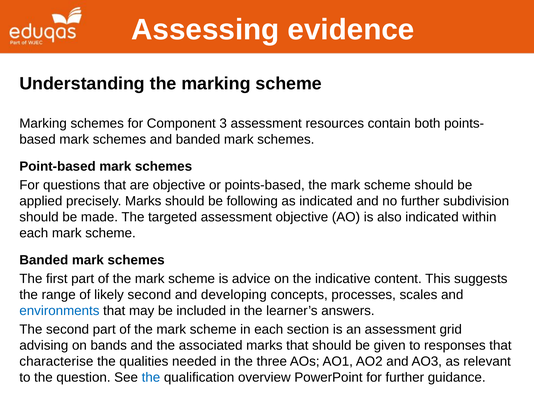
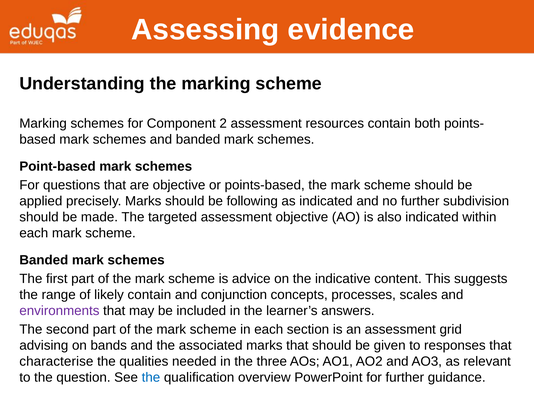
3: 3 -> 2
likely second: second -> contain
developing: developing -> conjunction
environments colour: blue -> purple
